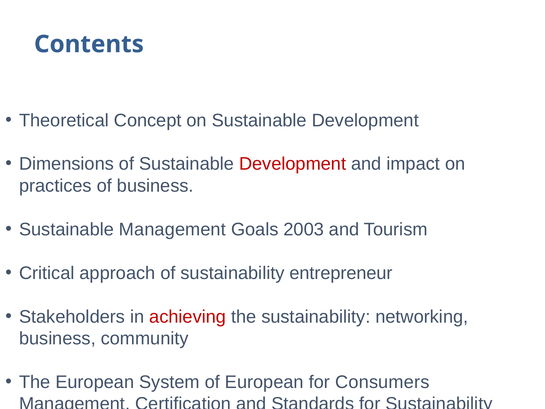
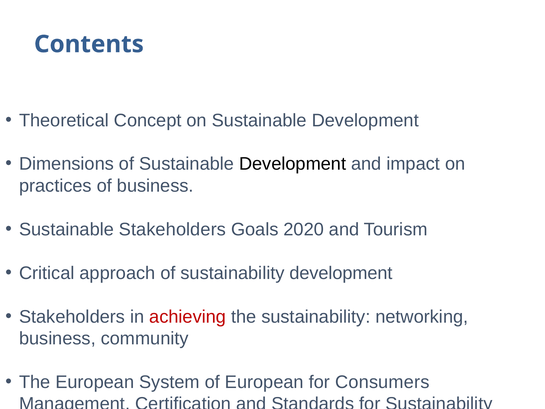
Development at (293, 164) colour: red -> black
Sustainable Management: Management -> Stakeholders
2003: 2003 -> 2020
sustainability entrepreneur: entrepreneur -> development
